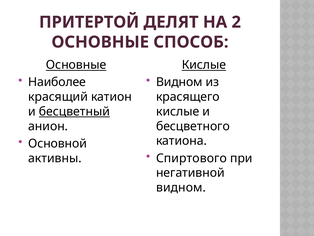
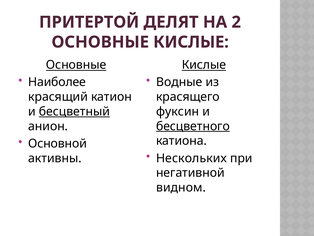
ОСНОВНЫЕ СПОСОБ: СПОСОБ -> КИСЛЫЕ
Видном at (179, 82): Видном -> Водные
кислые at (178, 111): кислые -> фуксин
бесцветного underline: none -> present
Спиртового: Спиртового -> Нескольких
